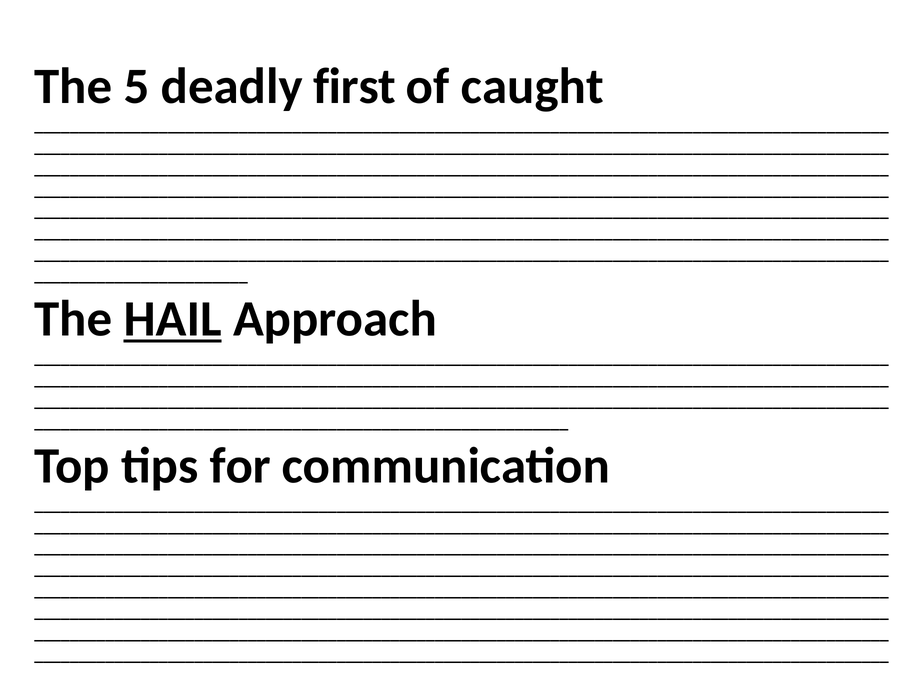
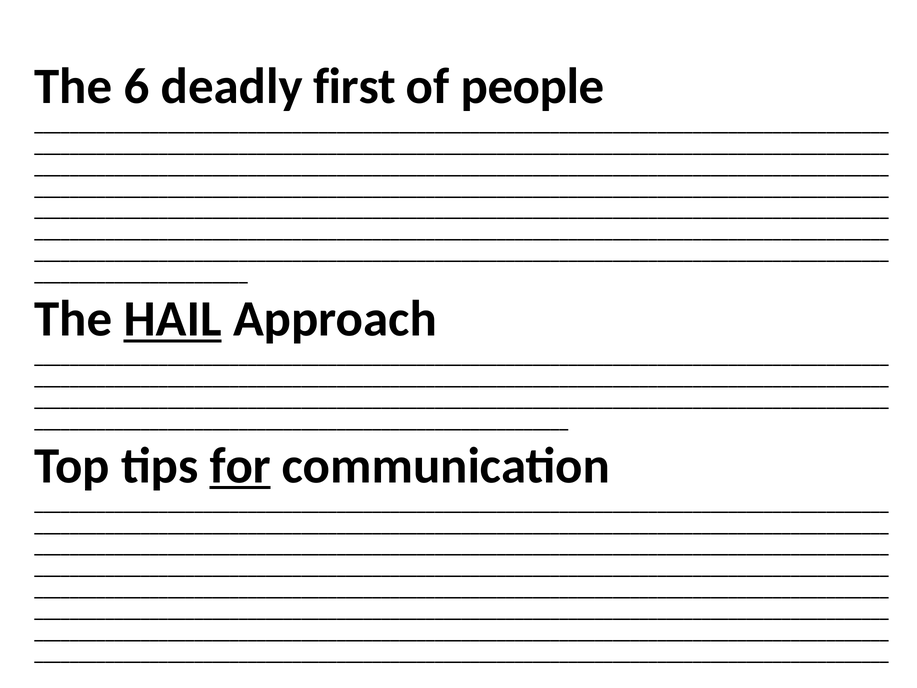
5: 5 -> 6
caught: caught -> people
for underline: none -> present
